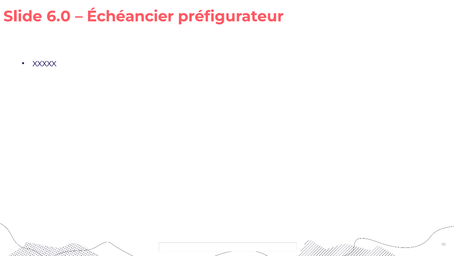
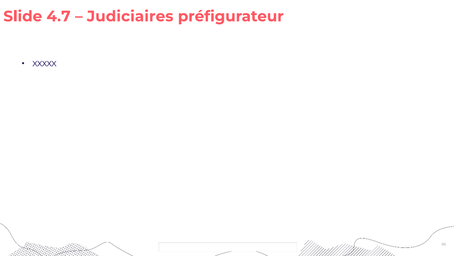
6.0: 6.0 -> 4.7
Échéancier: Échéancier -> Judiciaires
